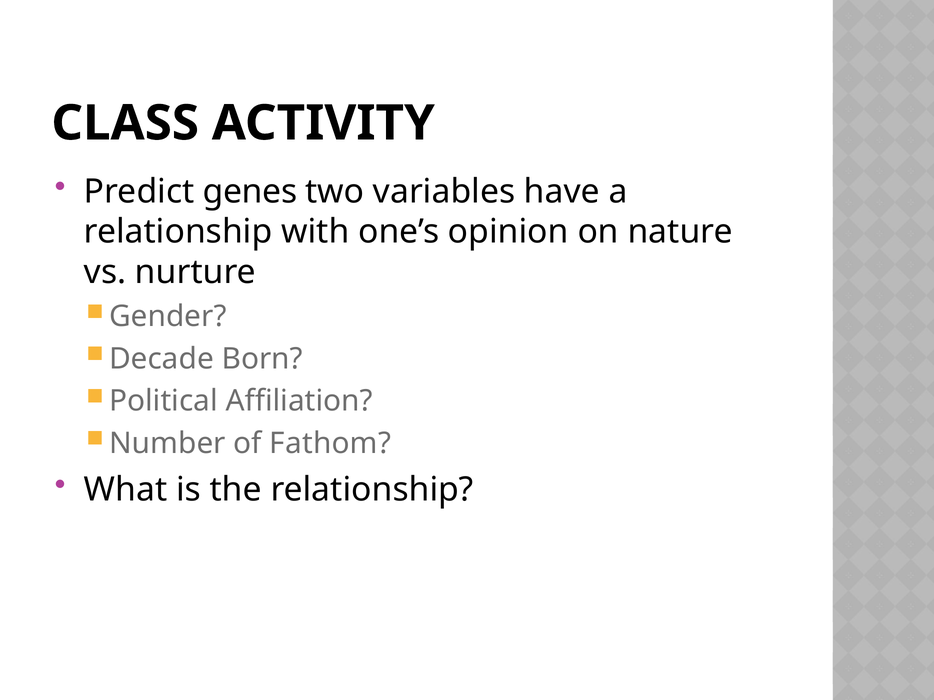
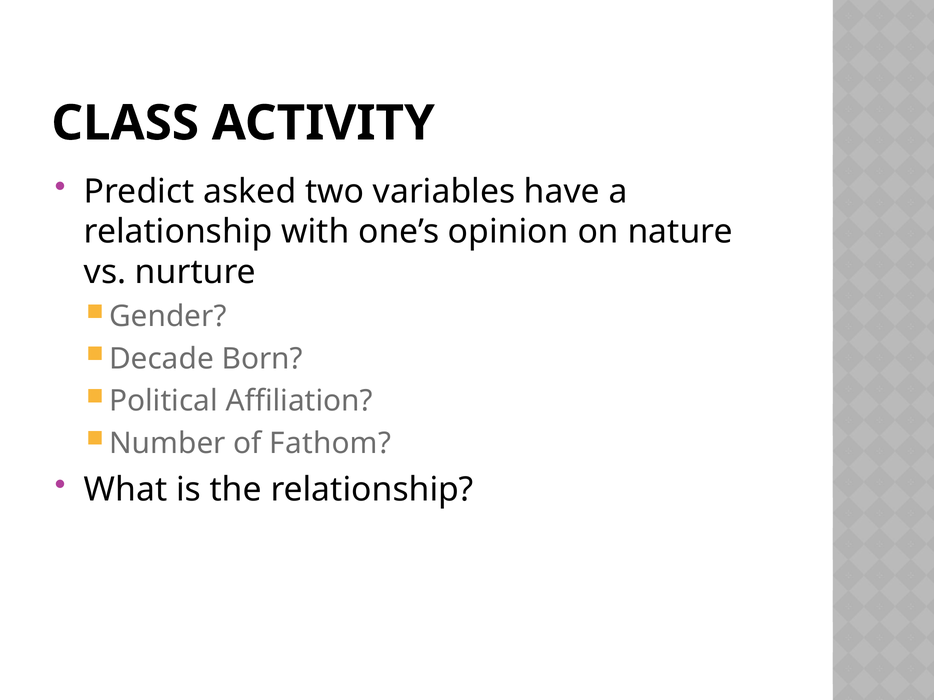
genes: genes -> asked
